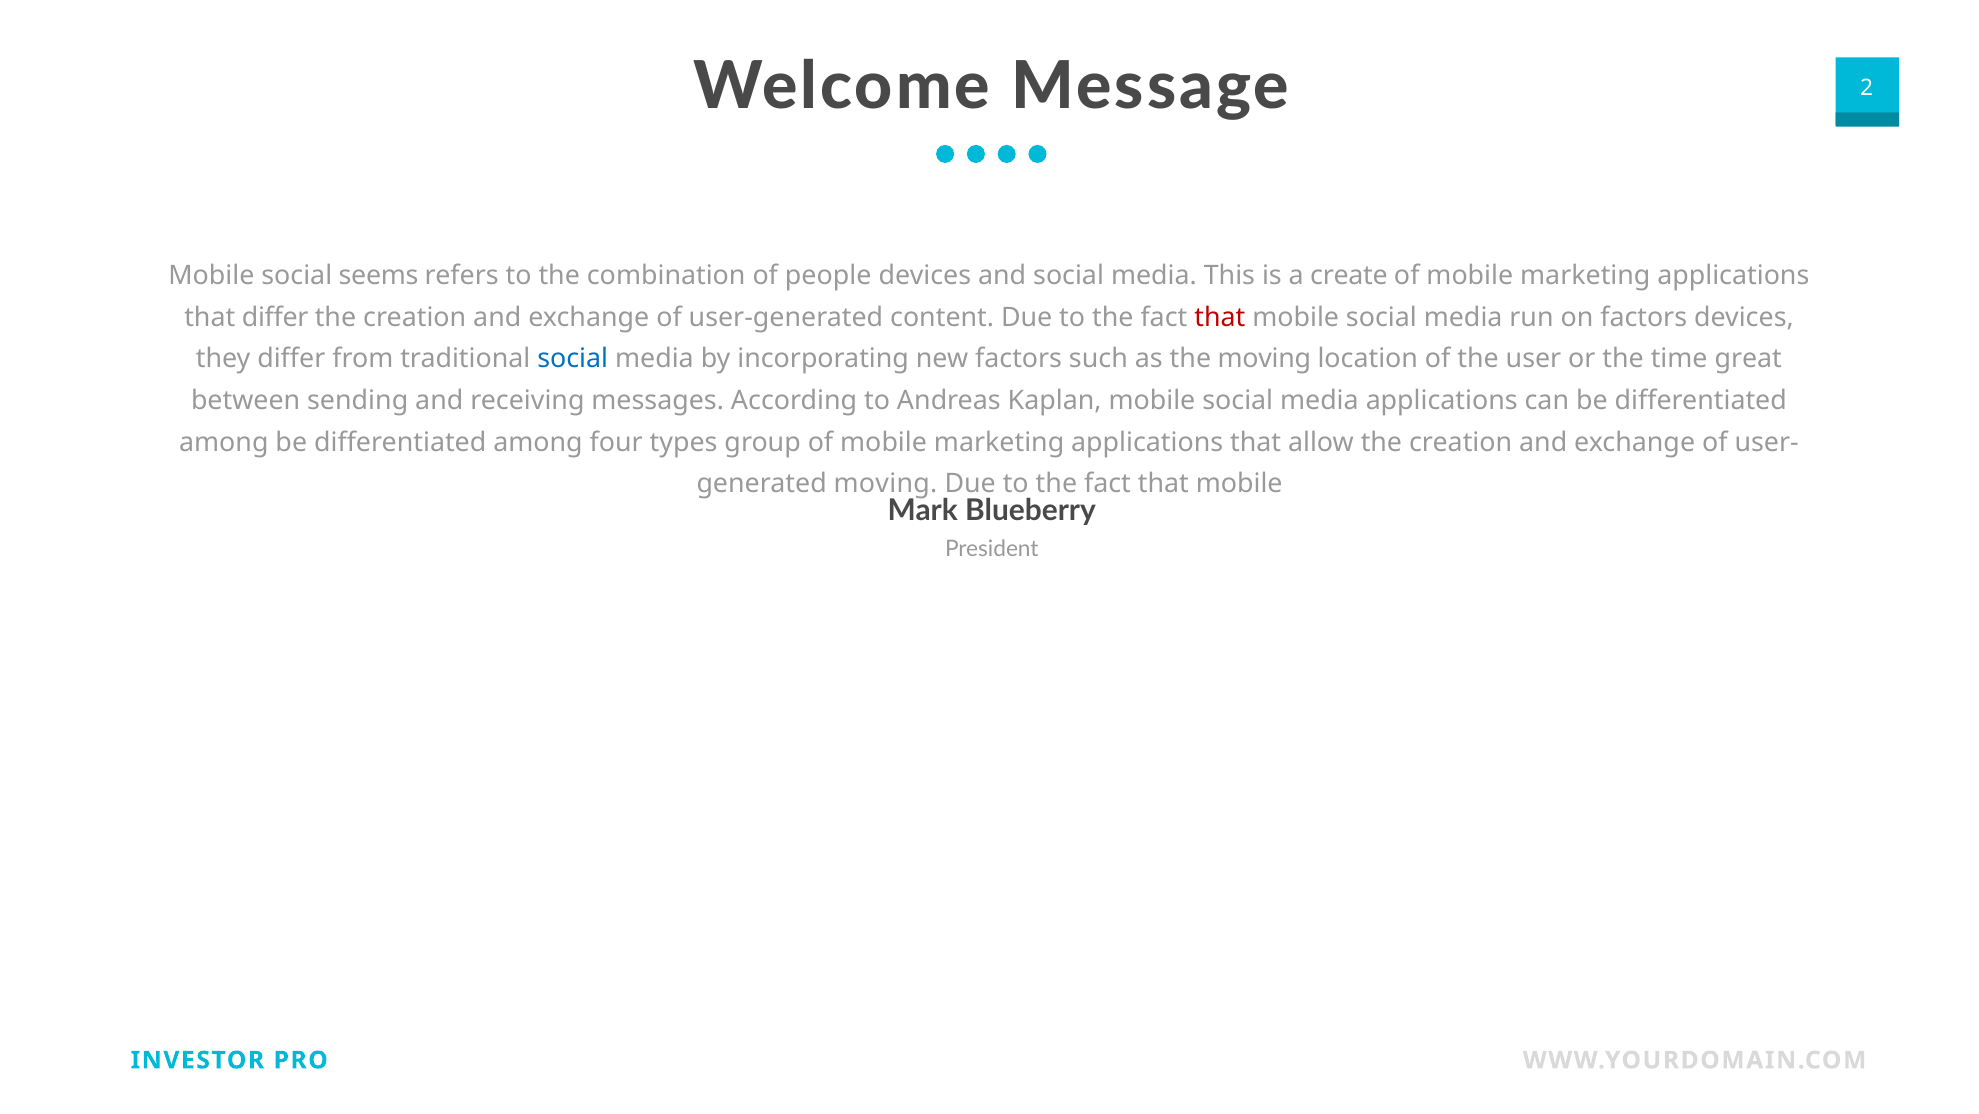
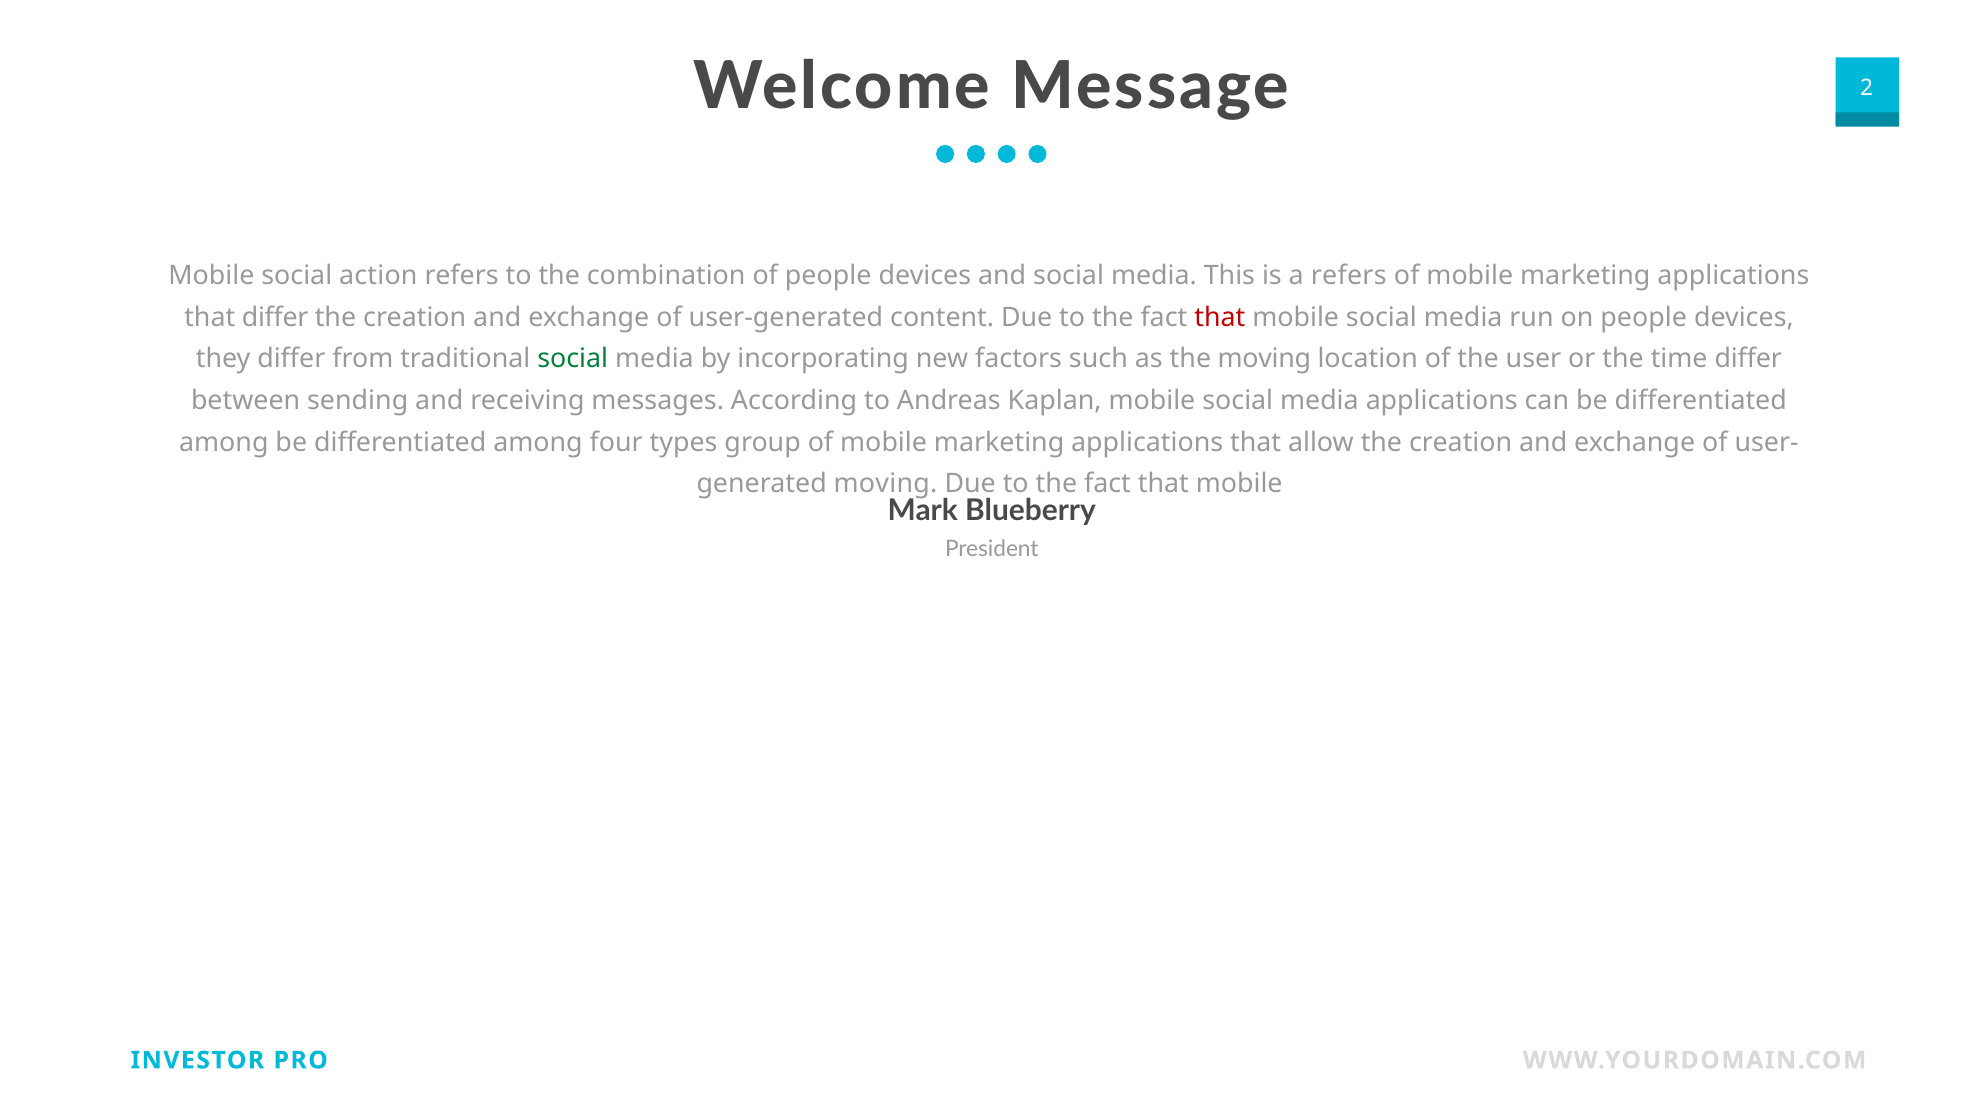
seems: seems -> action
a create: create -> refers
on factors: factors -> people
social at (573, 359) colour: blue -> green
time great: great -> differ
